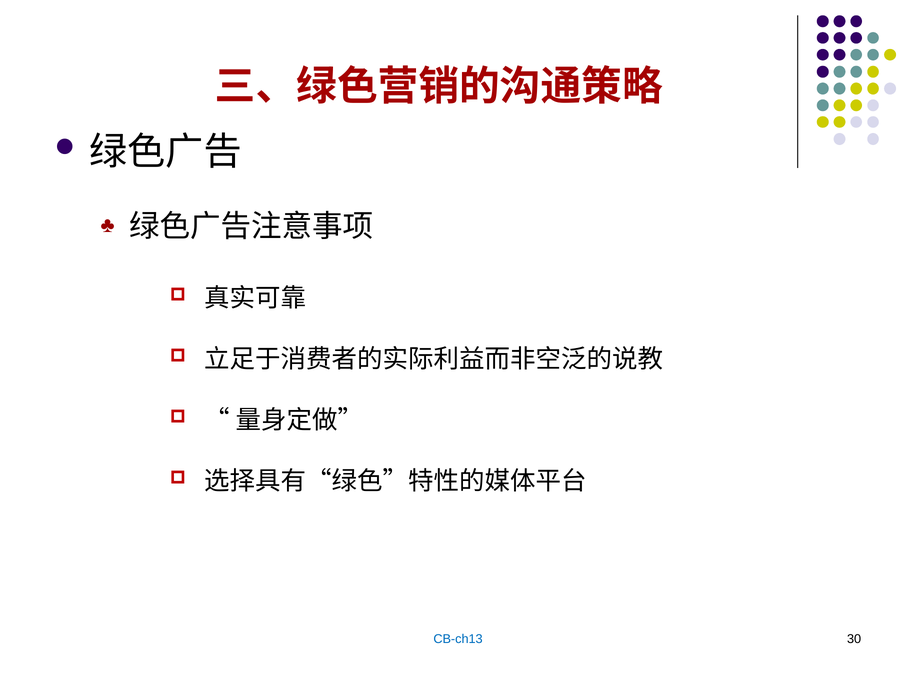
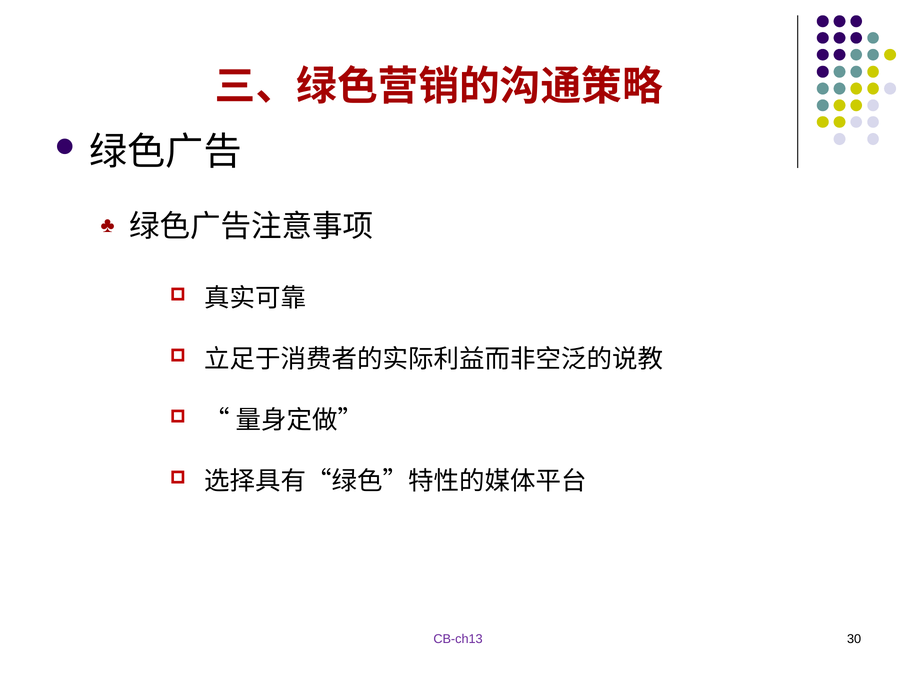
CB-ch13 colour: blue -> purple
